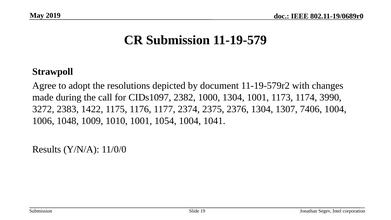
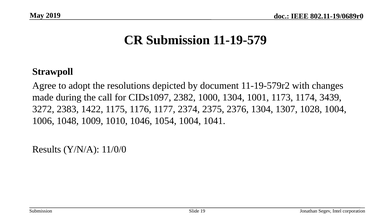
3990: 3990 -> 3439
7406: 7406 -> 1028
1010 1001: 1001 -> 1046
